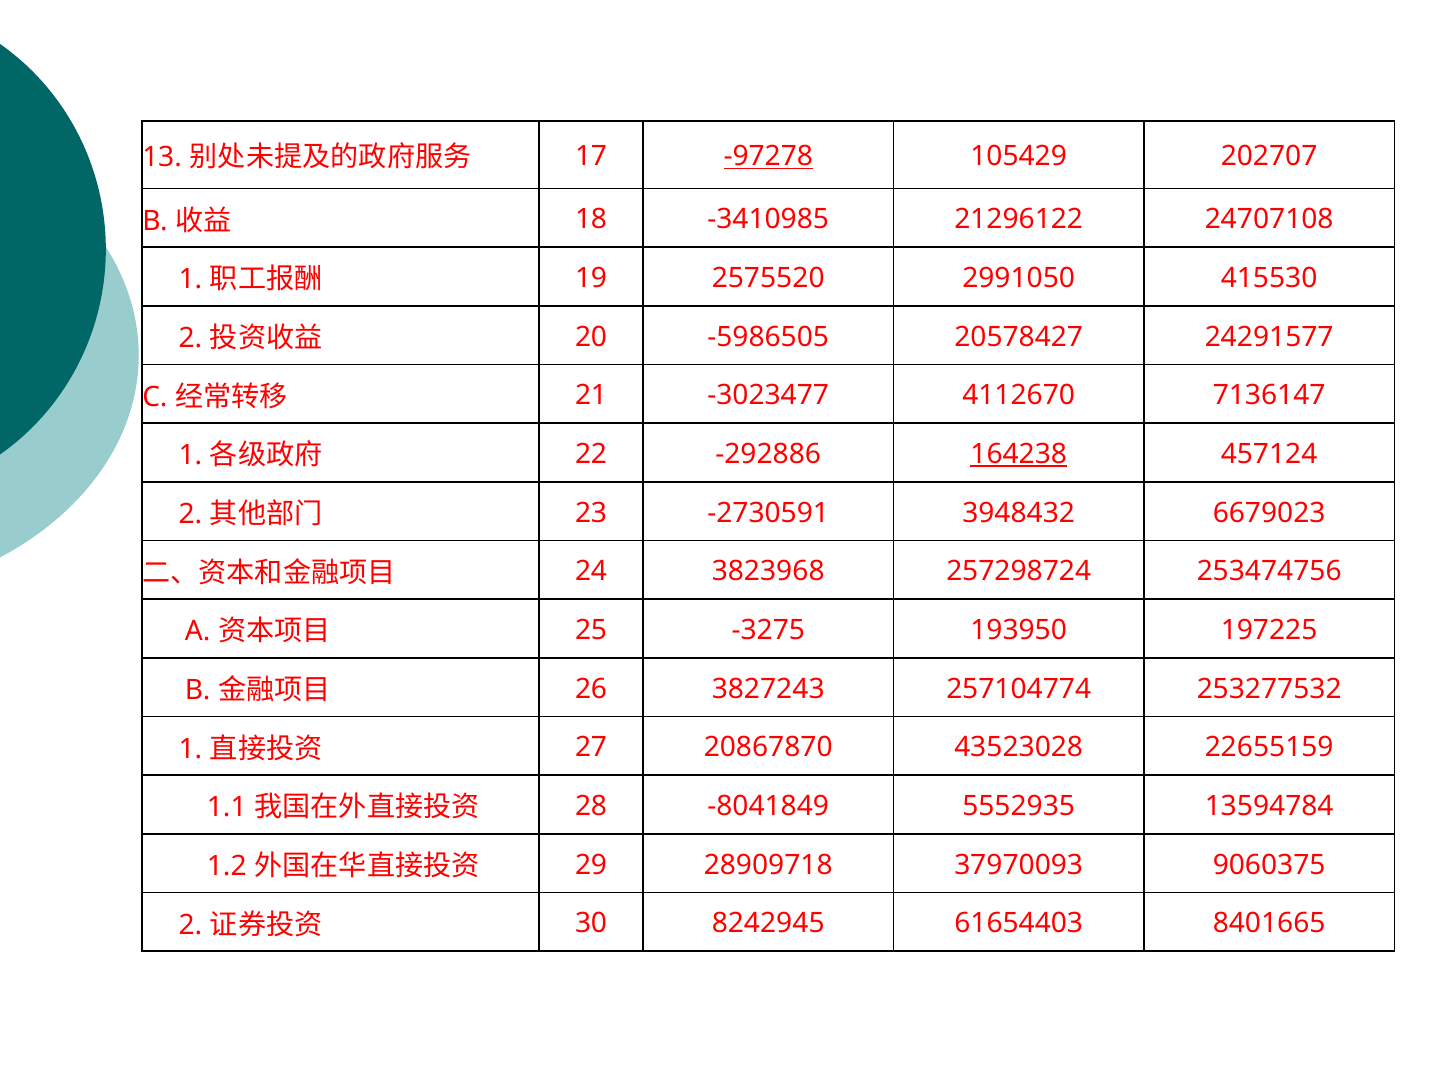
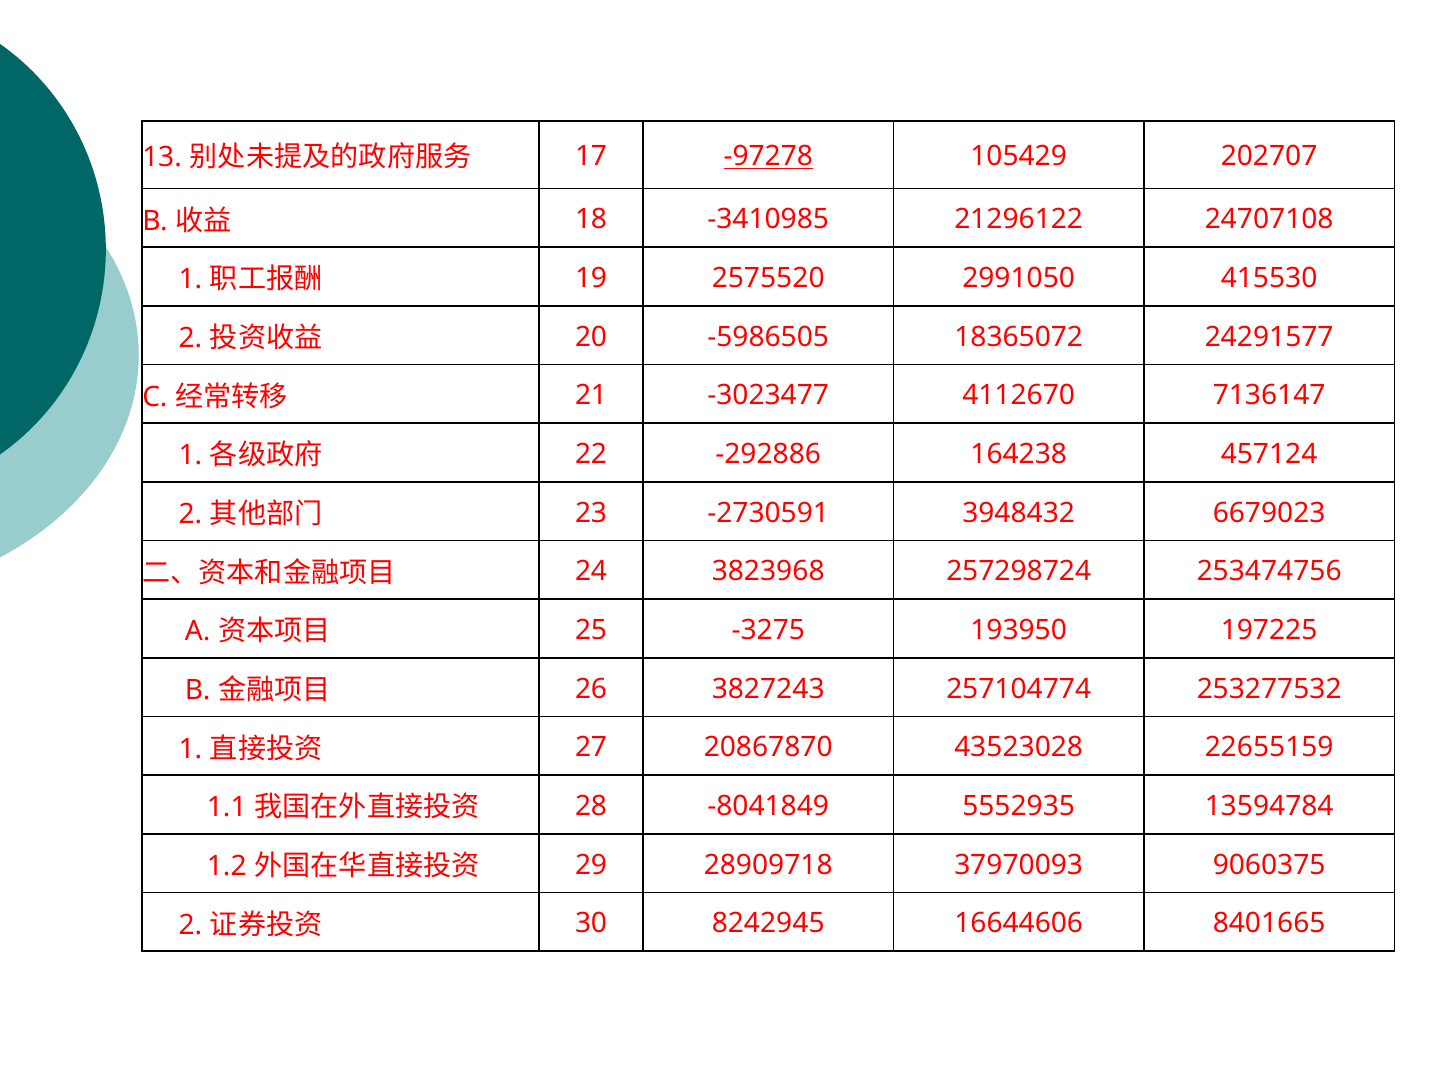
20578427: 20578427 -> 18365072
164238 underline: present -> none
61654403: 61654403 -> 16644606
